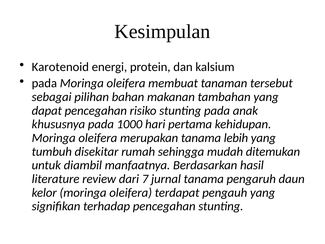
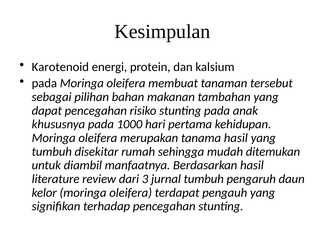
tanama lebih: lebih -> hasil
7: 7 -> 3
jurnal tanama: tanama -> tumbuh
